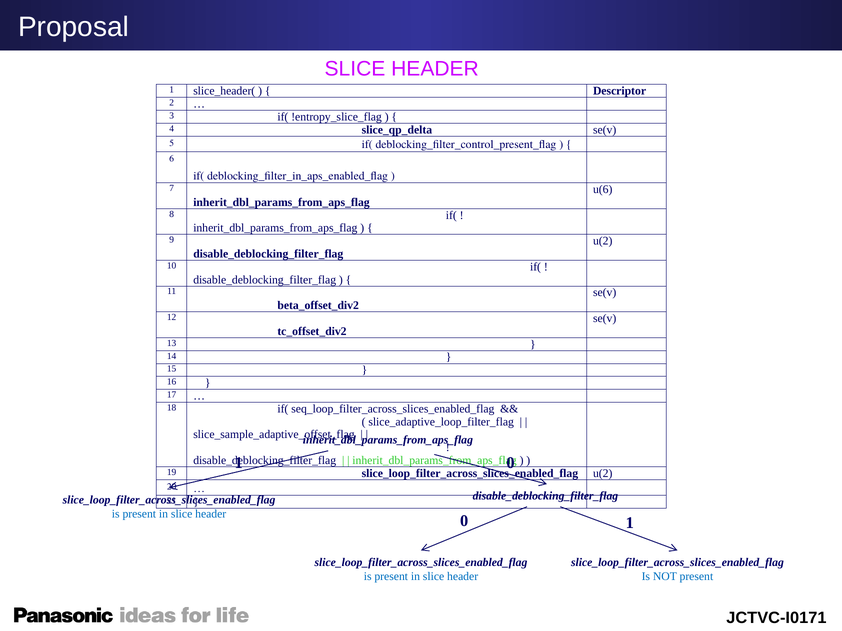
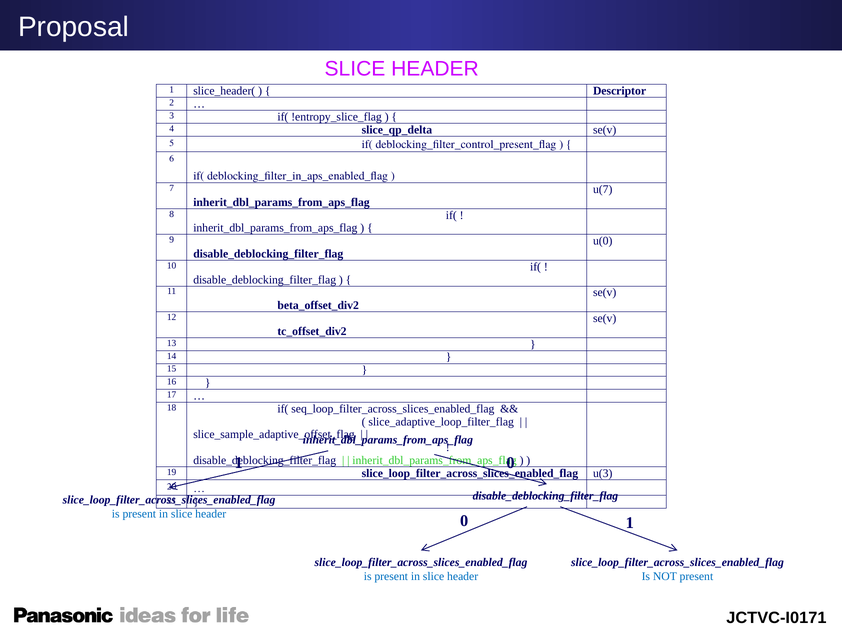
u(6: u(6 -> u(7
u(2 at (603, 241): u(2 -> u(0
slice_loop_filter_across_slices_enabled_flag u(2: u(2 -> u(3
